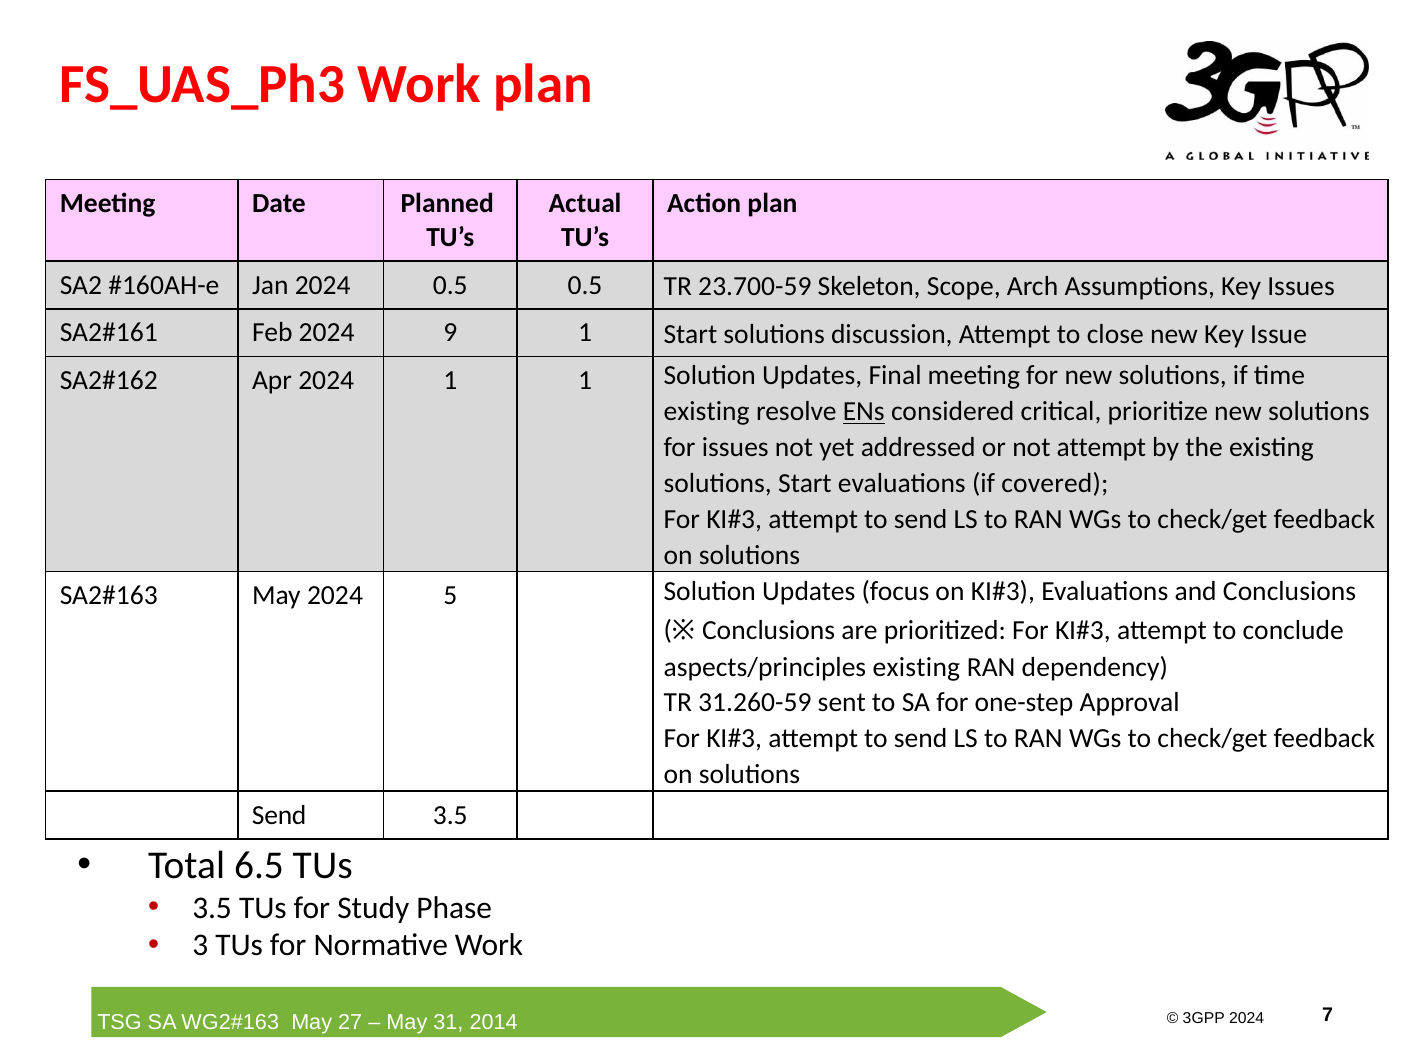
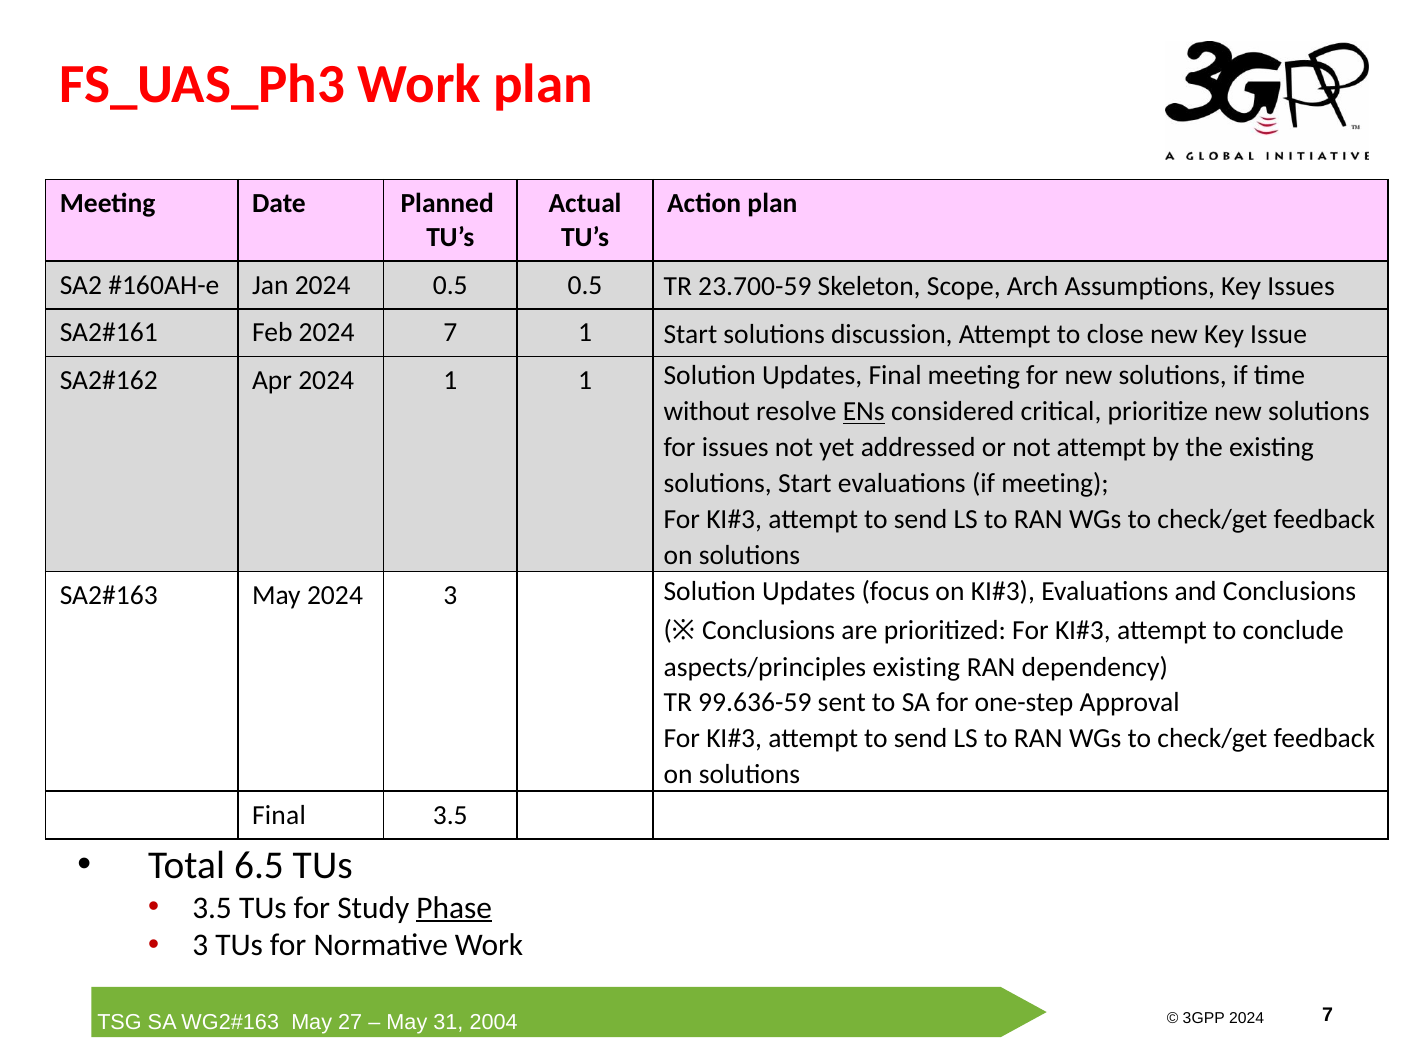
2024 9: 9 -> 7
existing at (707, 412): existing -> without
if covered: covered -> meeting
2024 5: 5 -> 3
31.260-59: 31.260-59 -> 99.636-59
Send at (279, 815): Send -> Final
Phase underline: none -> present
2014: 2014 -> 2004
